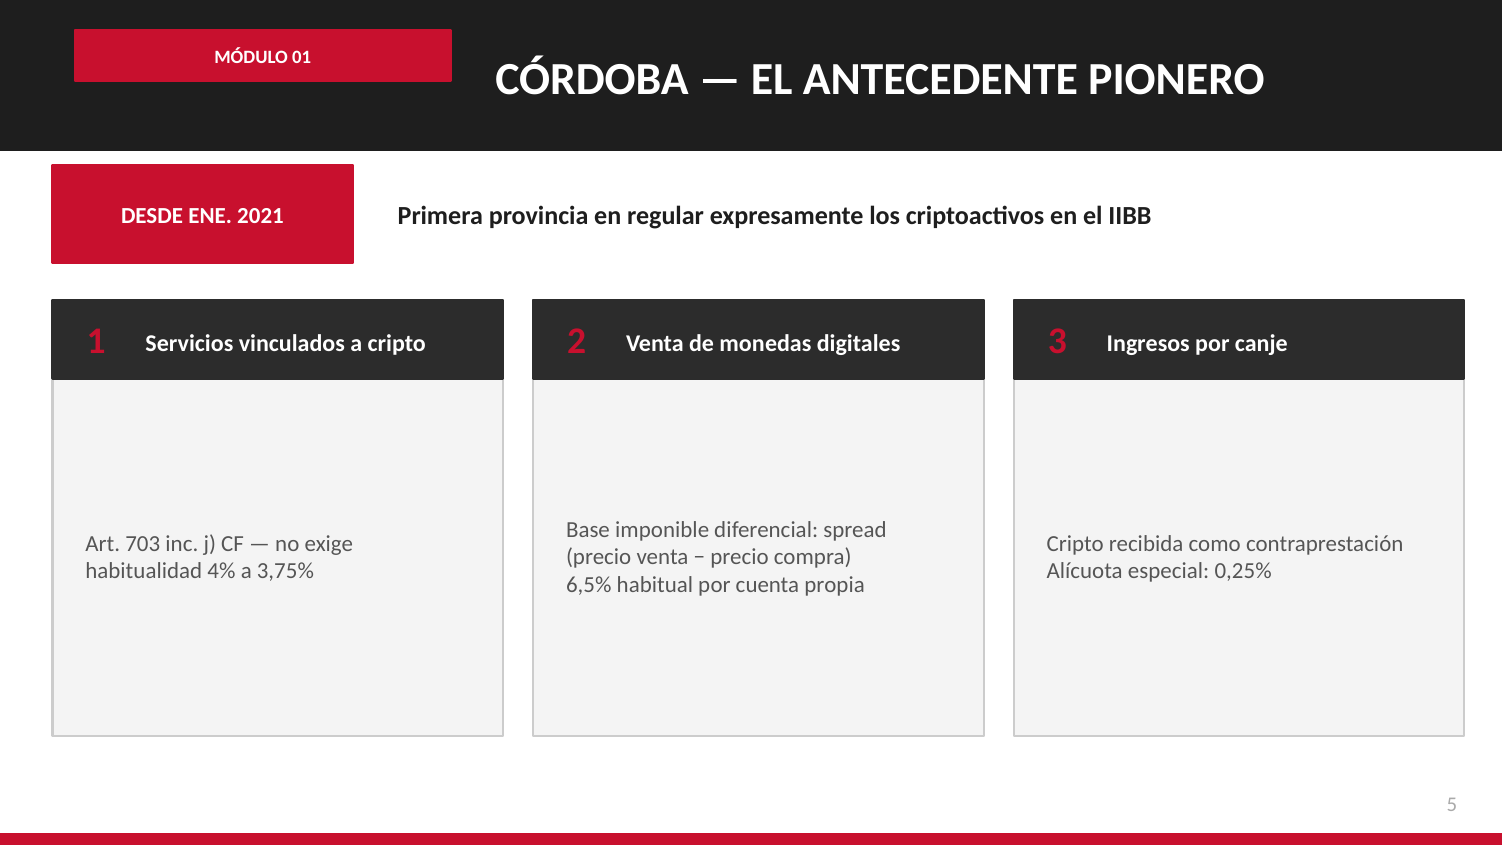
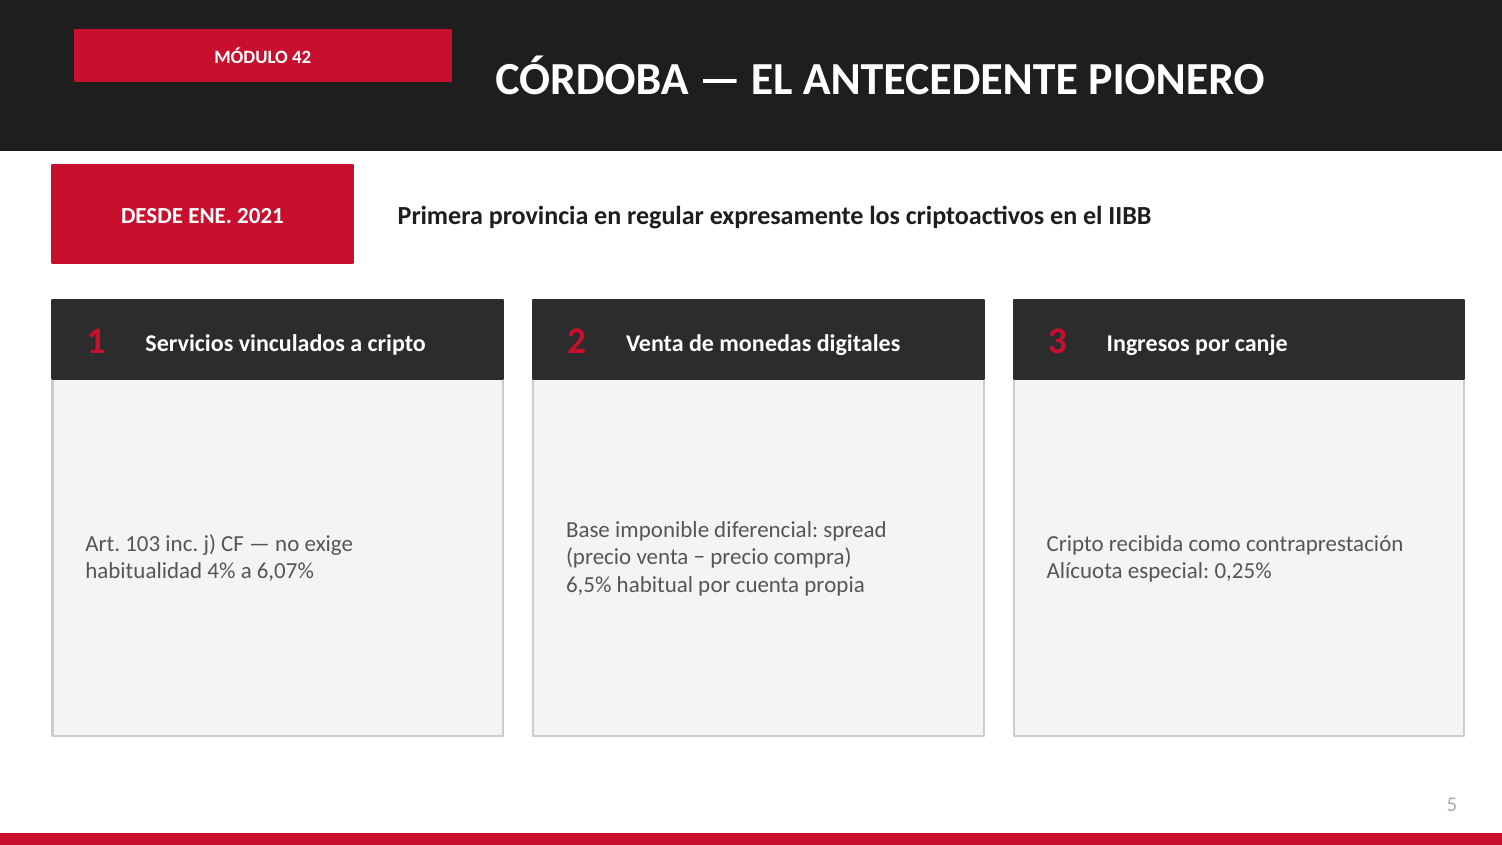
01: 01 -> 42
703: 703 -> 103
3,75%: 3,75% -> 6,07%
